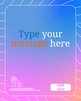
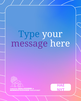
message colour: orange -> purple
